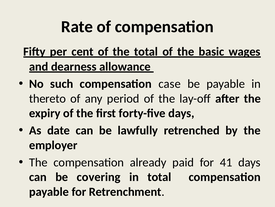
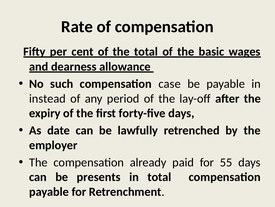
thereto: thereto -> instead
41: 41 -> 55
covering: covering -> presents
